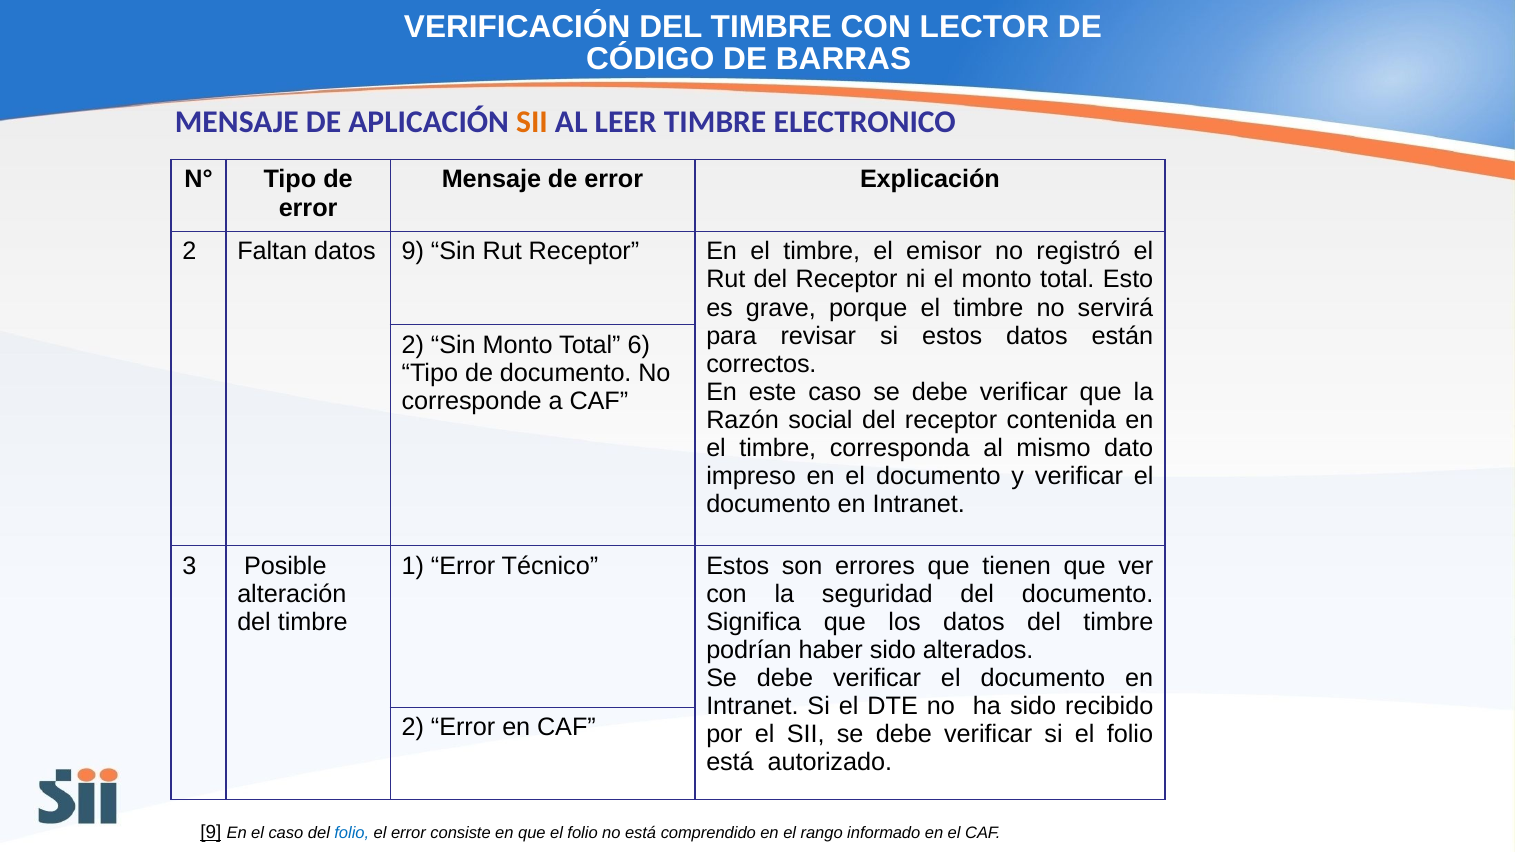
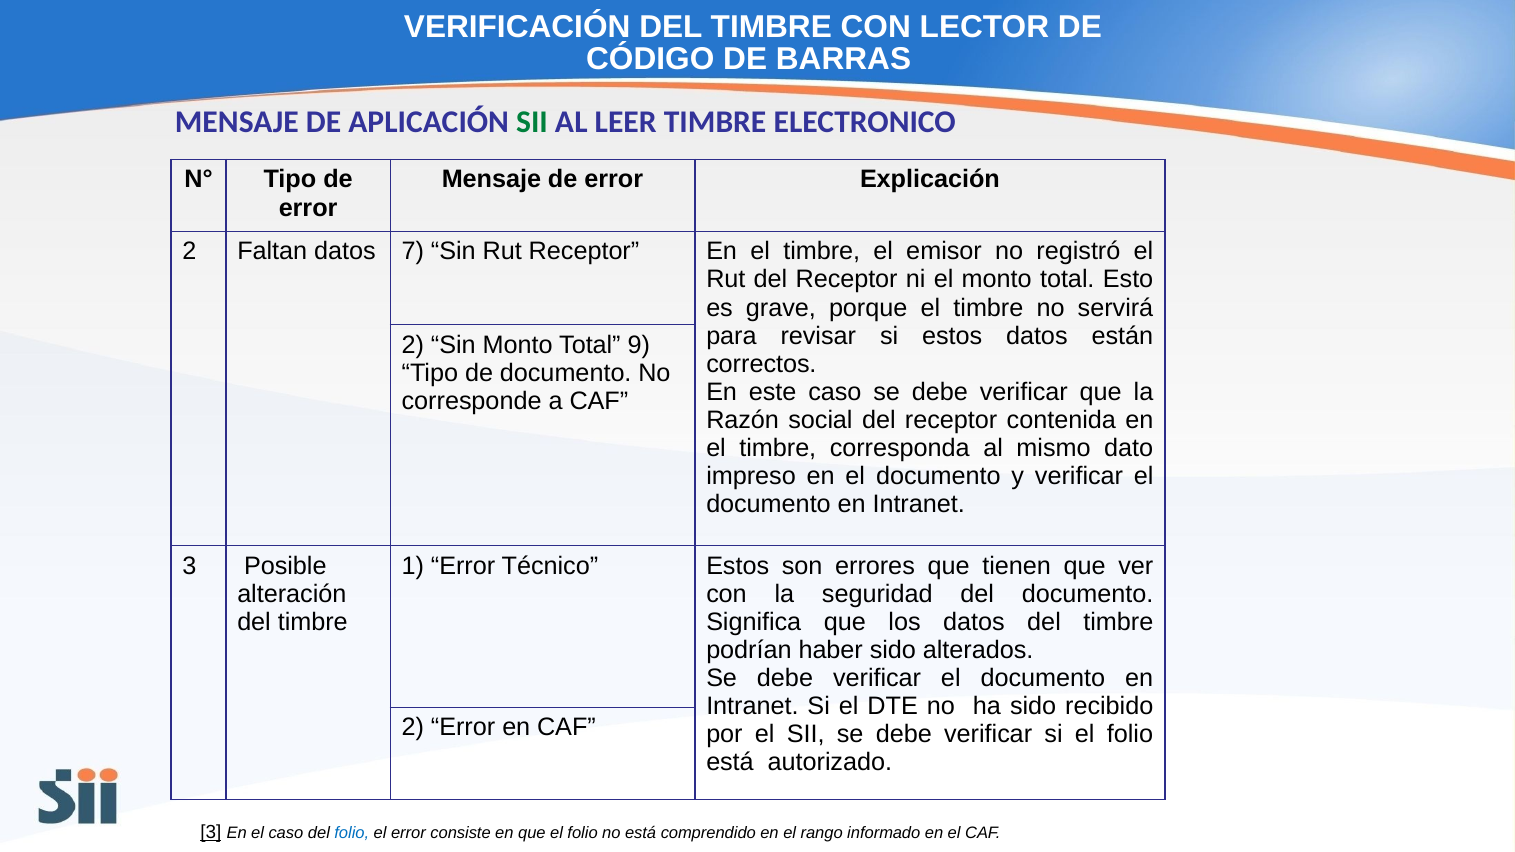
SII at (532, 122) colour: orange -> green
datos 9: 9 -> 7
6: 6 -> 9
9 at (211, 833): 9 -> 3
